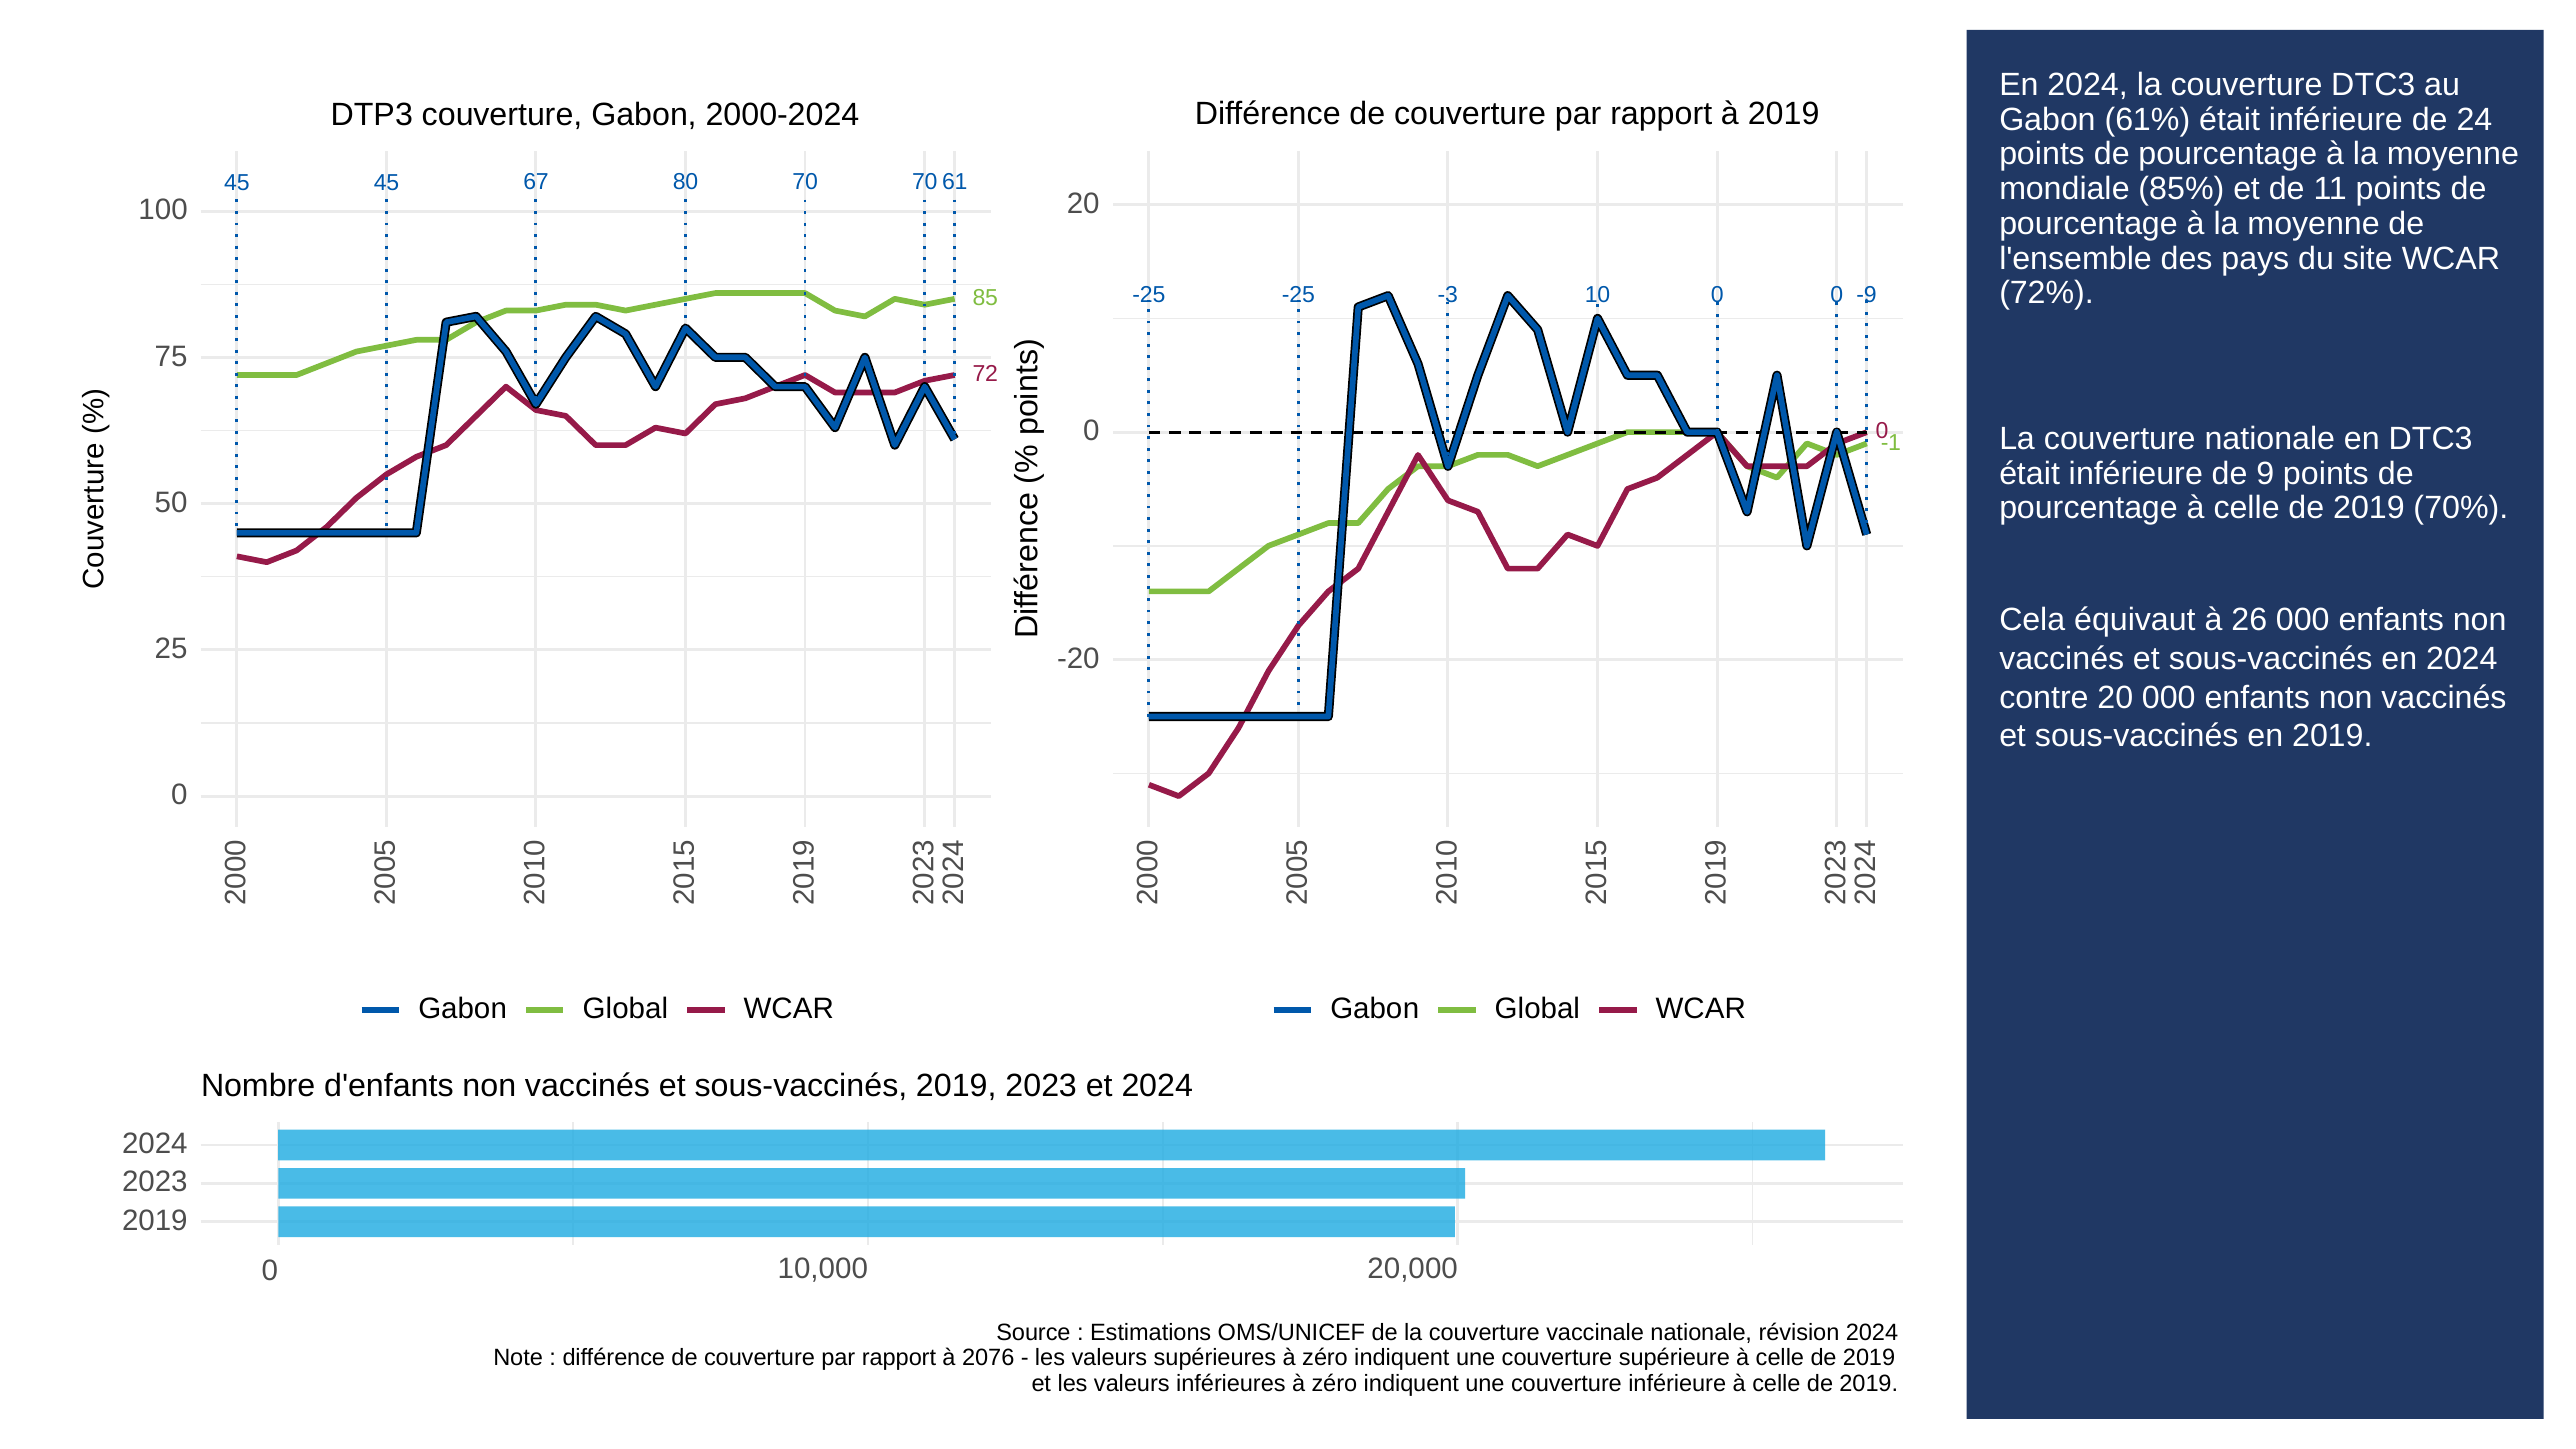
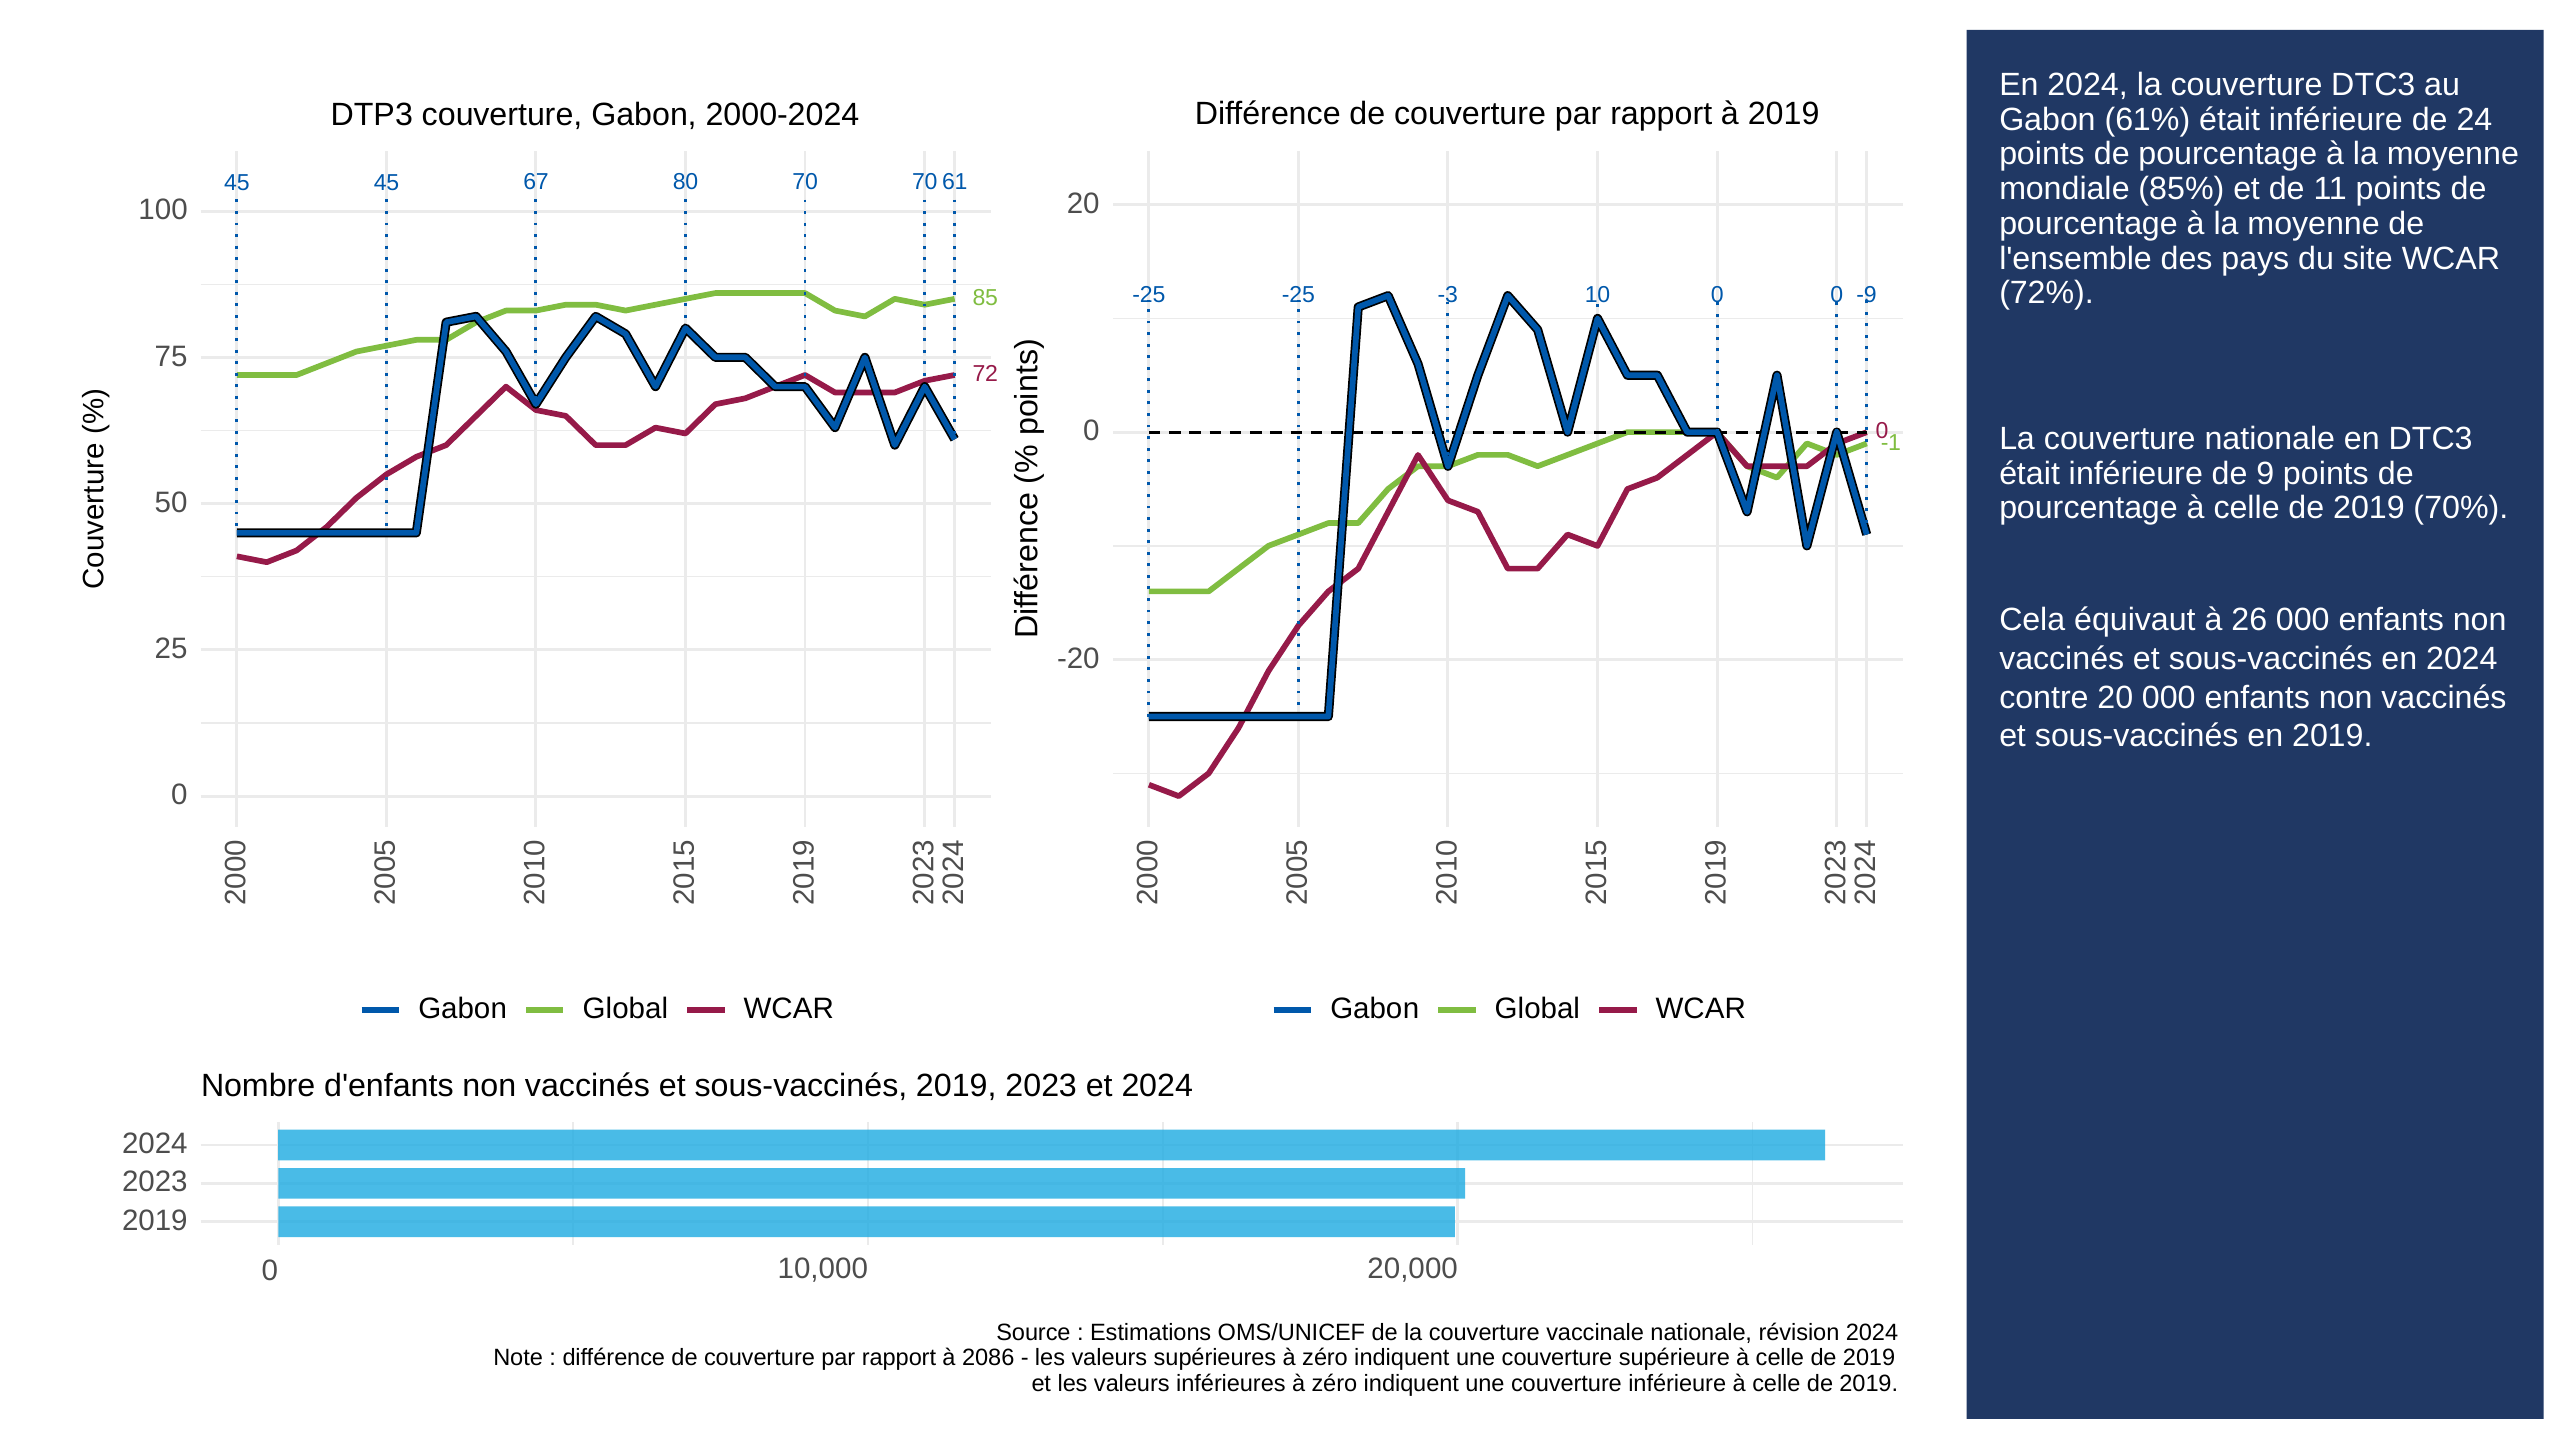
2076: 2076 -> 2086
